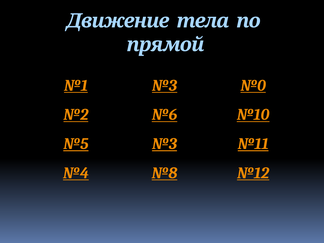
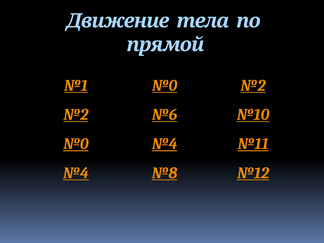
№3 at (164, 85): №3 -> №0
№0 at (253, 85): №0 -> №2
№5 at (76, 144): №5 -> №0
№3 at (165, 144): №3 -> №4
